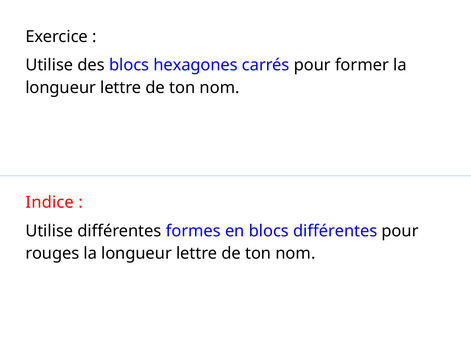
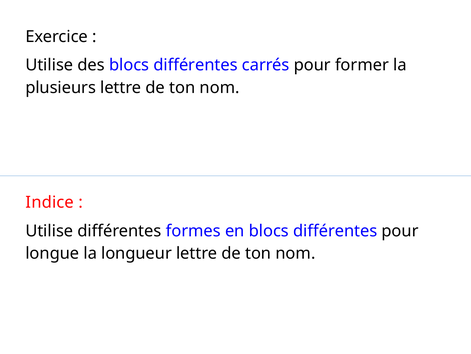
des blocs hexagones: hexagones -> différentes
longueur at (61, 88): longueur -> plusieurs
rouges: rouges -> longue
